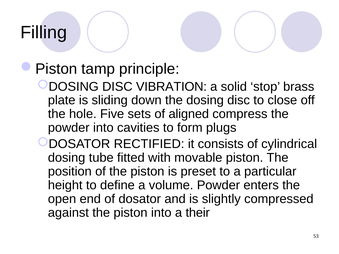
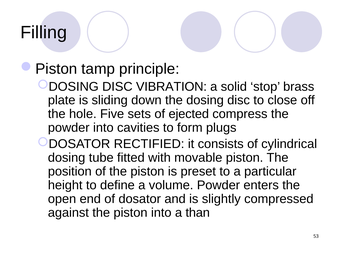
aligned: aligned -> ejected
their: their -> than
